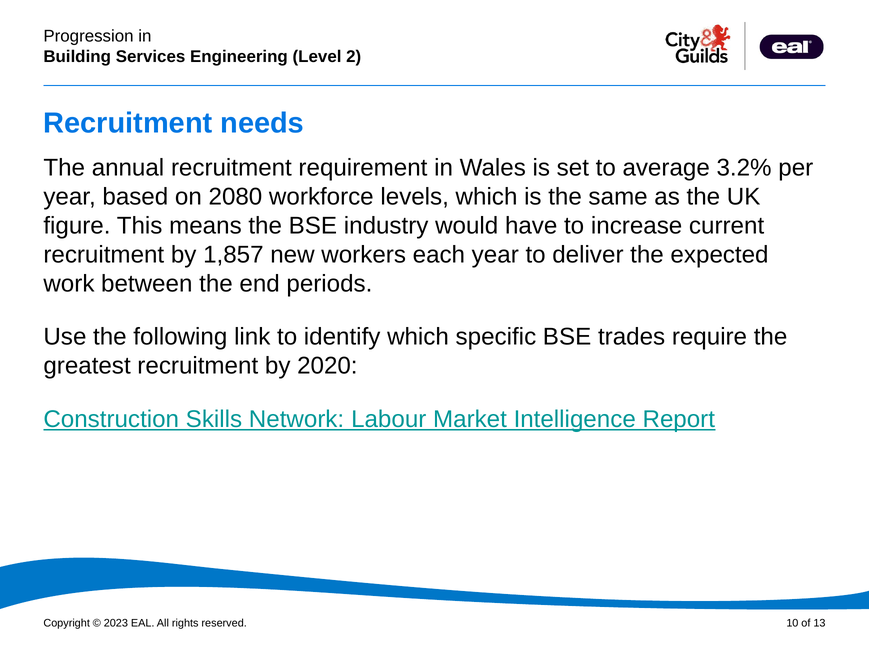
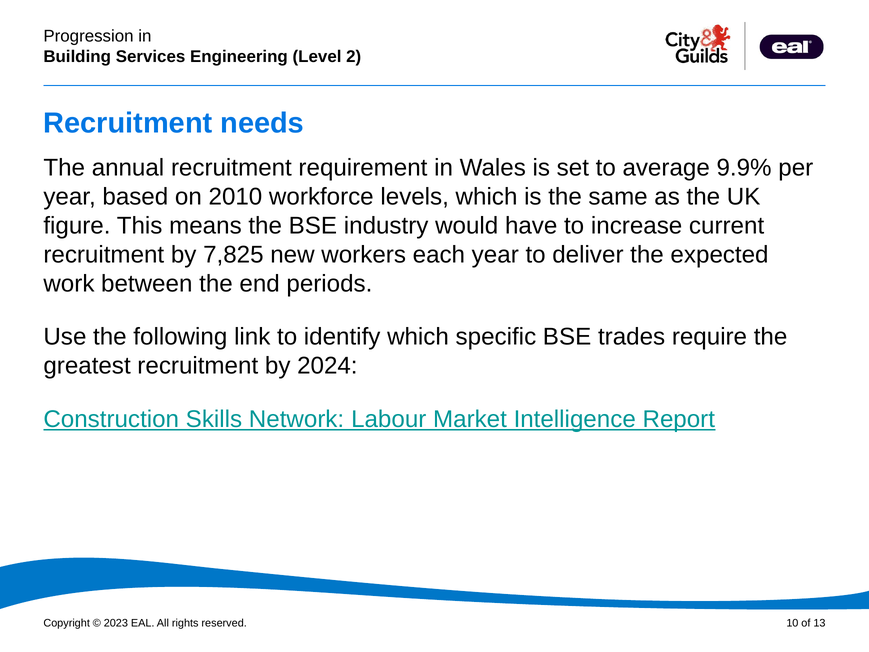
3.2%: 3.2% -> 9.9%
2080: 2080 -> 2010
1,857: 1,857 -> 7,825
2020: 2020 -> 2024
